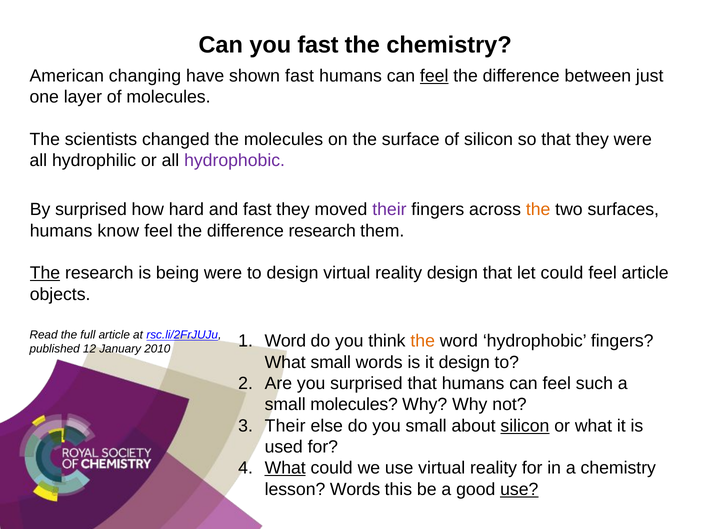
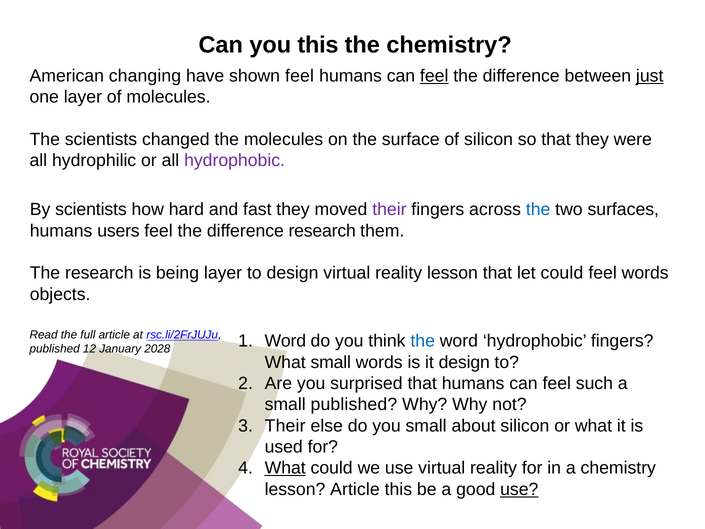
you fast: fast -> this
shown fast: fast -> feel
just underline: none -> present
By surprised: surprised -> scientists
the at (538, 209) colour: orange -> blue
know: know -> users
The at (45, 273) underline: present -> none
being were: were -> layer
reality design: design -> lesson
feel article: article -> words
the at (423, 341) colour: orange -> blue
2010: 2010 -> 2028
small molecules: molecules -> published
silicon at (525, 426) underline: present -> none
lesson Words: Words -> Article
